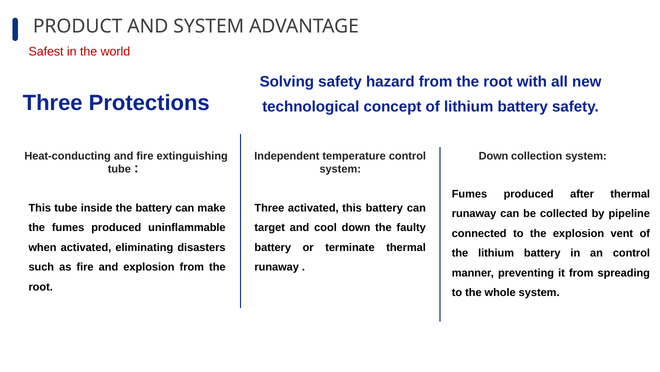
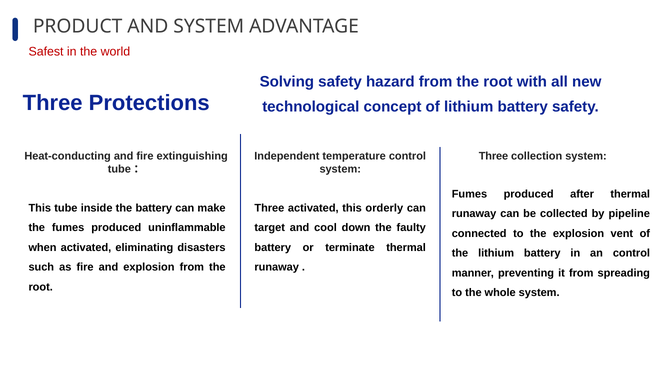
Down at (493, 156): Down -> Three
this battery: battery -> orderly
